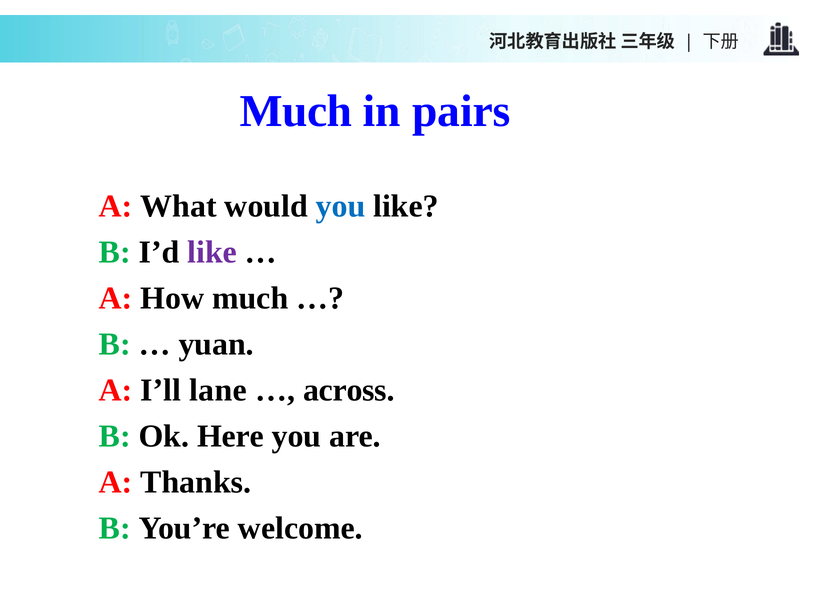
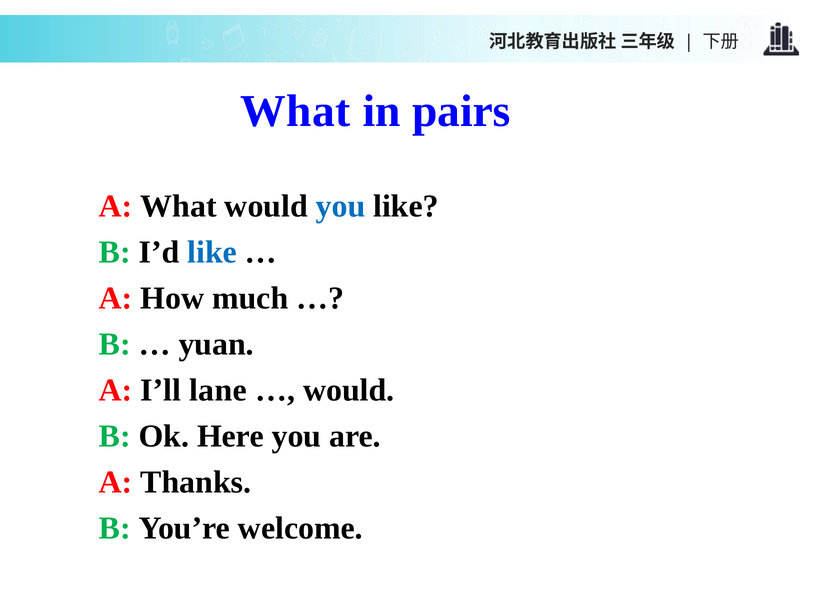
Much at (296, 111): Much -> What
like at (212, 252) colour: purple -> blue
across at (349, 390): across -> would
